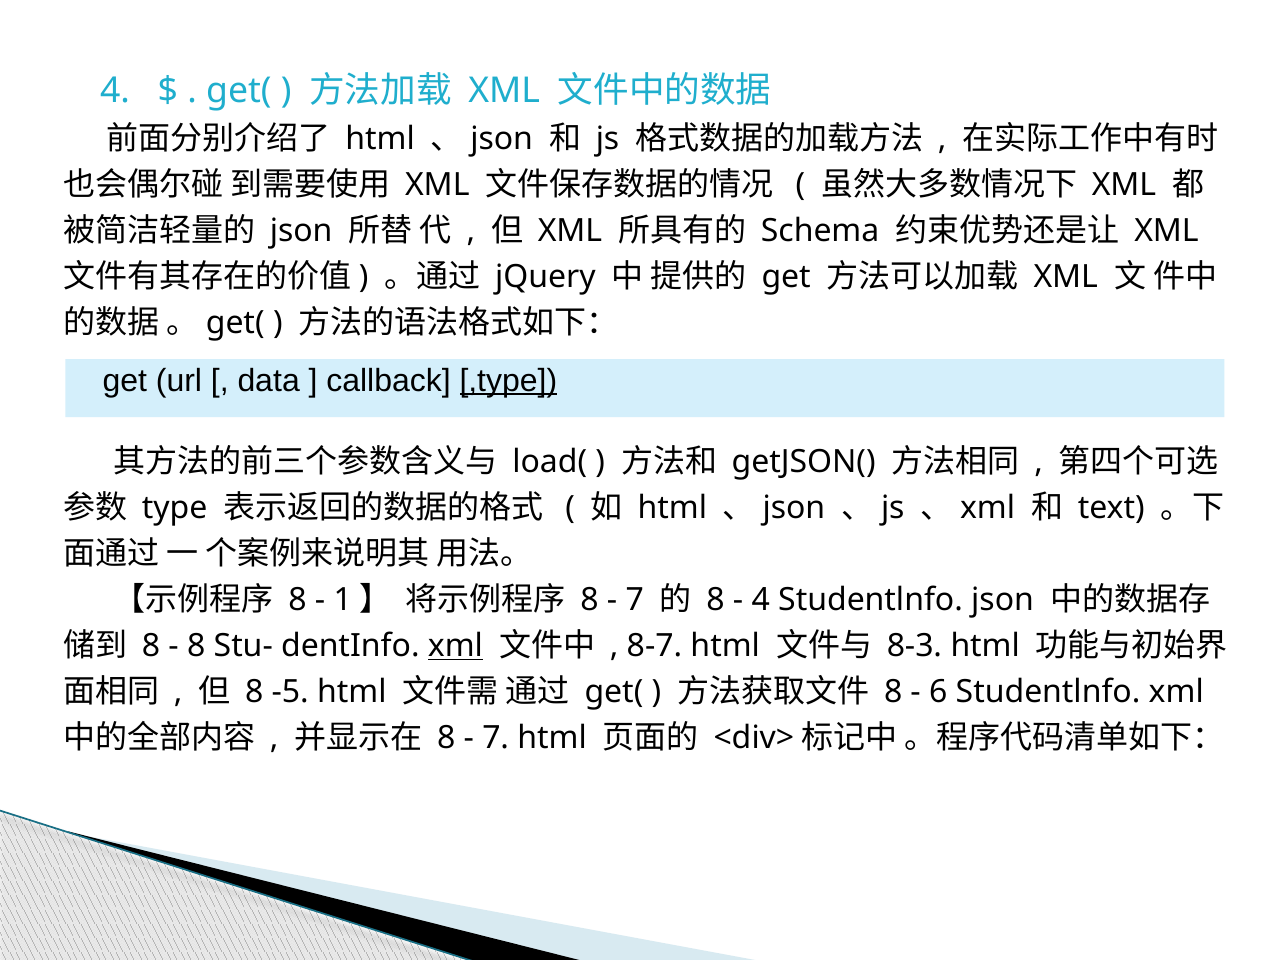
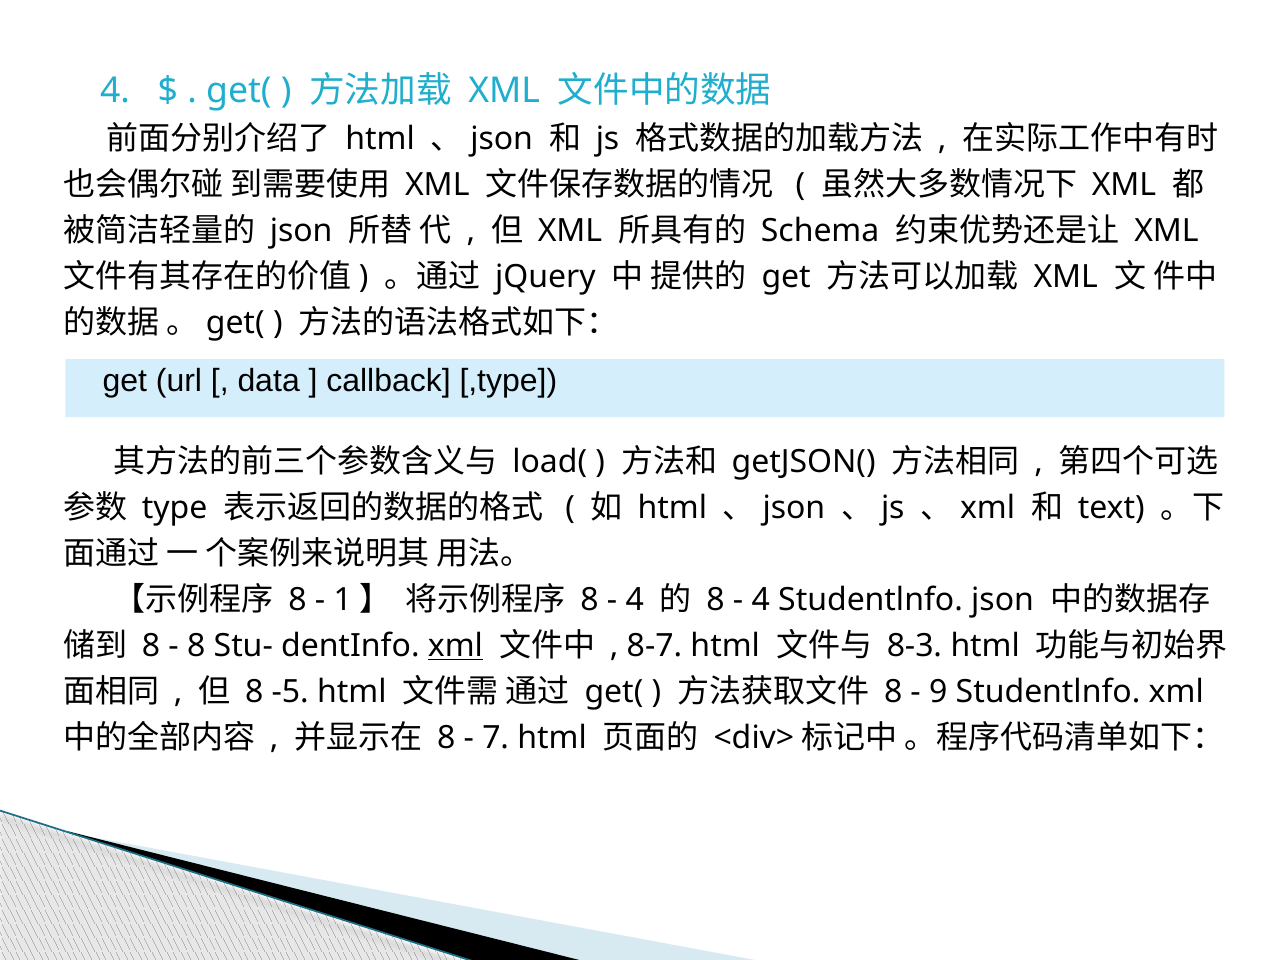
,type underline: present -> none
7 at (635, 600): 7 -> 4
6: 6 -> 9
